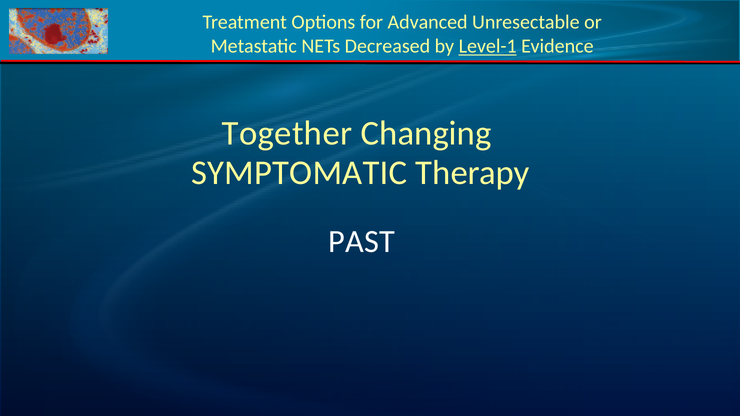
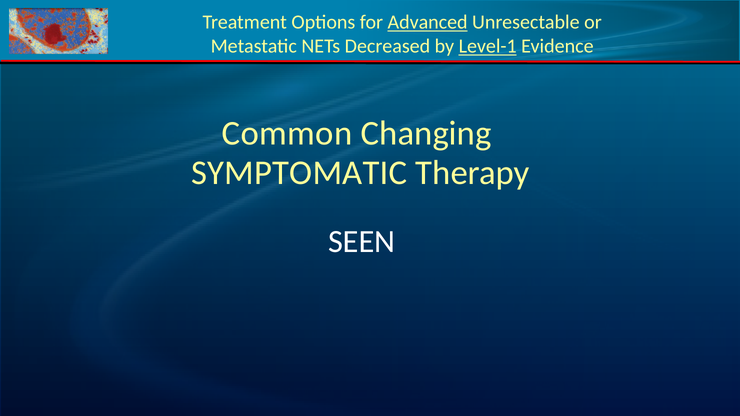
Advanced underline: none -> present
Together: Together -> Common
PAST: PAST -> SEEN
